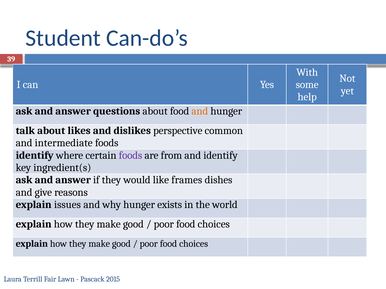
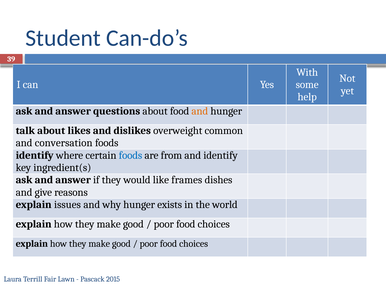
perspective: perspective -> overweight
intermediate: intermediate -> conversation
foods at (130, 156) colour: purple -> blue
